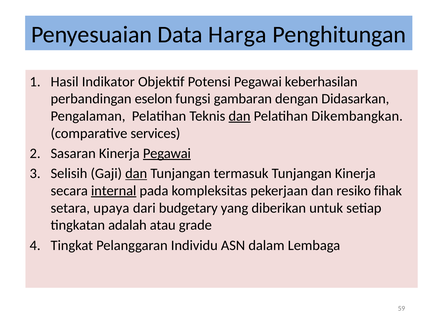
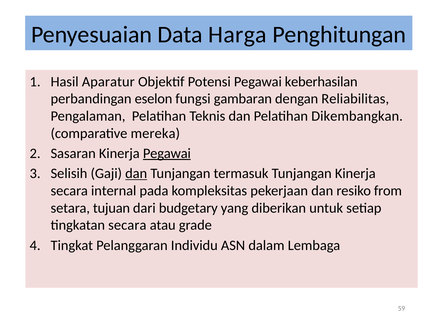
Indikator: Indikator -> Aparatur
Didasarkan: Didasarkan -> Reliabilitas
dan at (240, 116) underline: present -> none
services: services -> mereka
internal underline: present -> none
fihak: fihak -> from
upaya: upaya -> tujuan
tingkatan adalah: adalah -> secara
